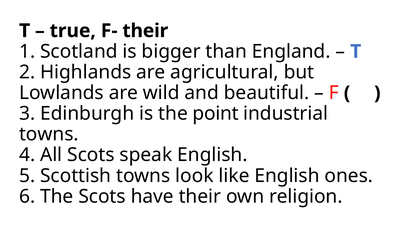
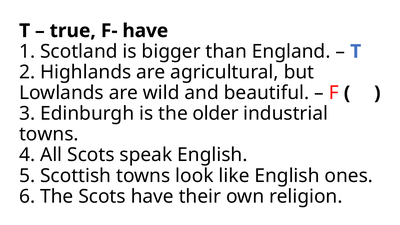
F- their: their -> have
point: point -> older
